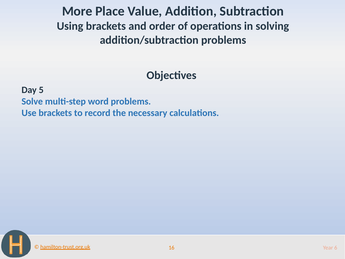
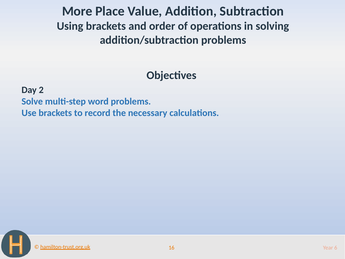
5: 5 -> 2
